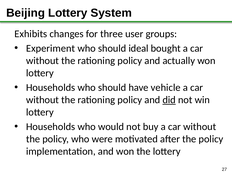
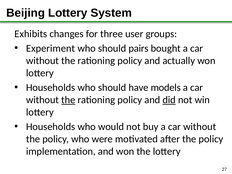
ideal: ideal -> pairs
vehicle: vehicle -> models
the at (68, 100) underline: none -> present
